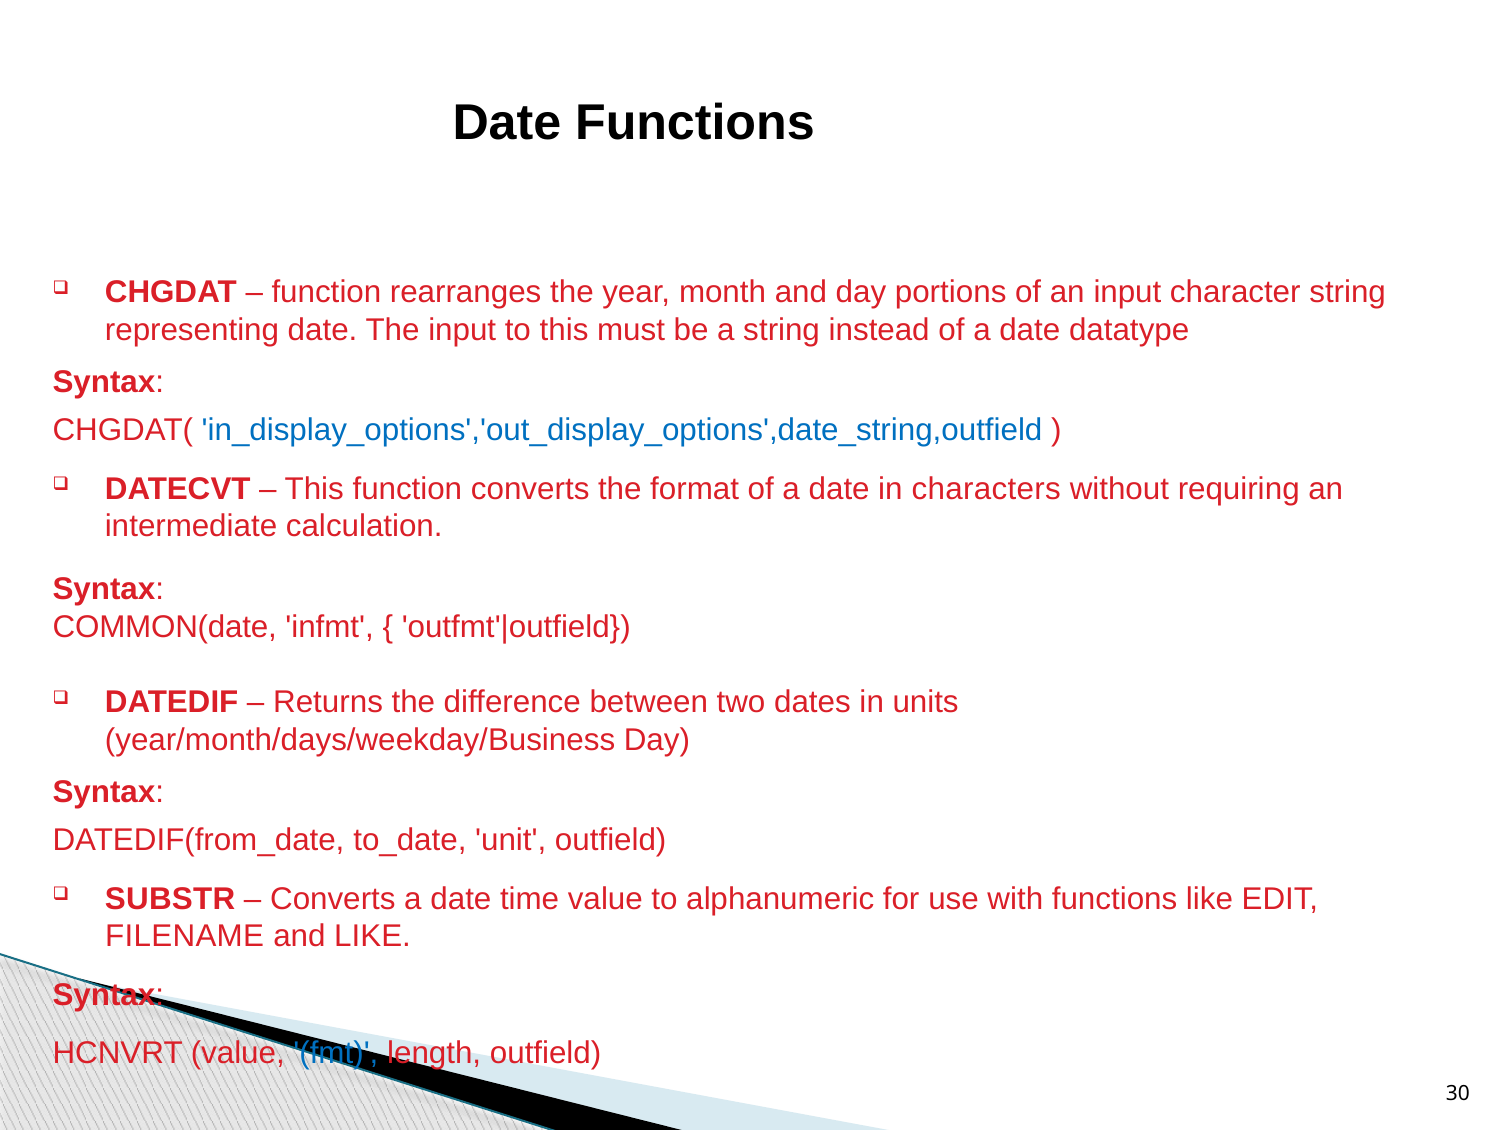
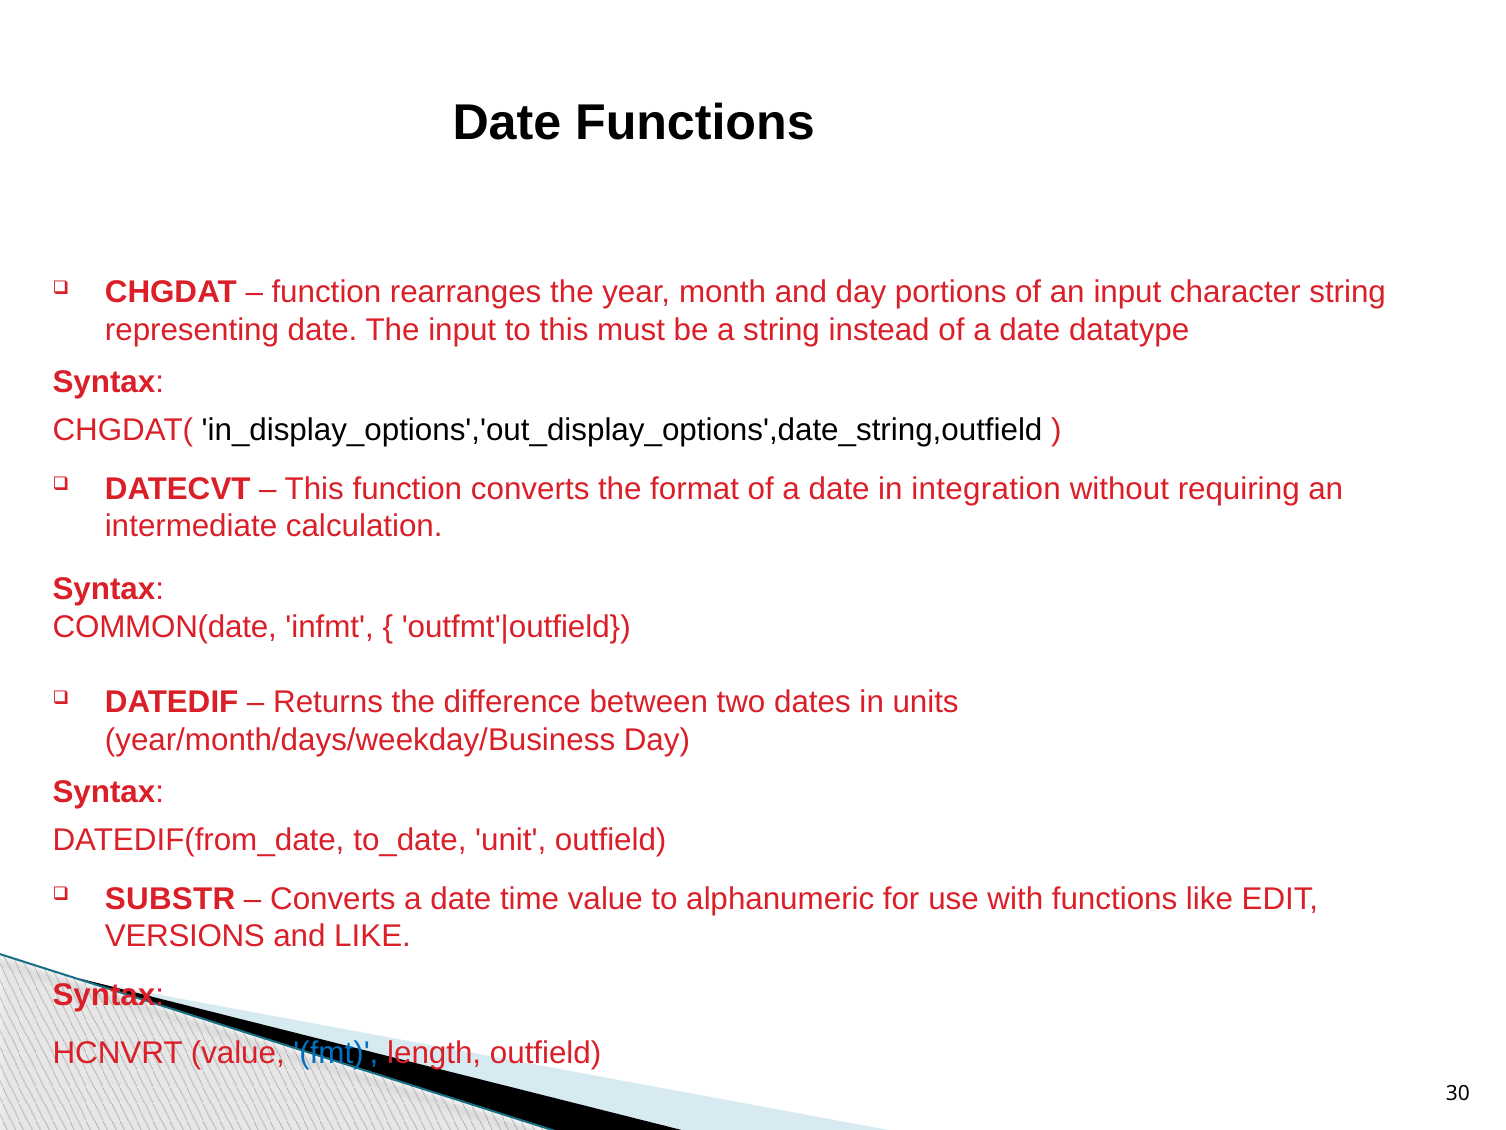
in_display_options','out_display_options',date_string,outfield colour: blue -> black
characters: characters -> integration
FILENAME: FILENAME -> VERSIONS
